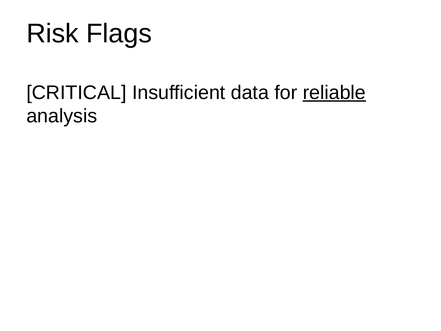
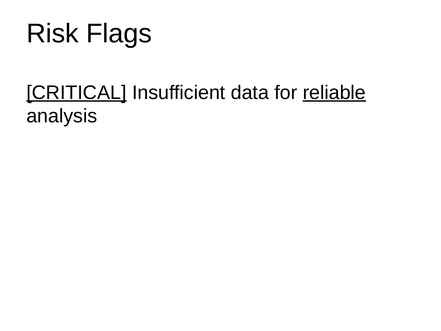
CRITICAL underline: none -> present
